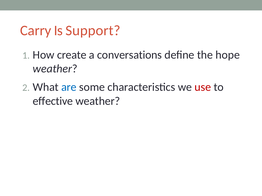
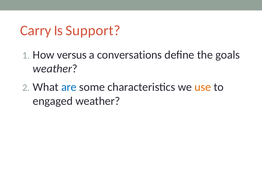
create: create -> versus
hope: hope -> goals
use colour: red -> orange
effective: effective -> engaged
